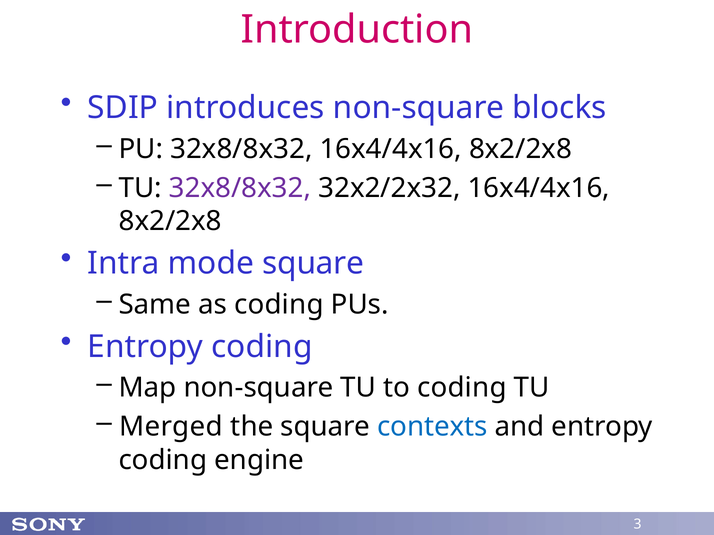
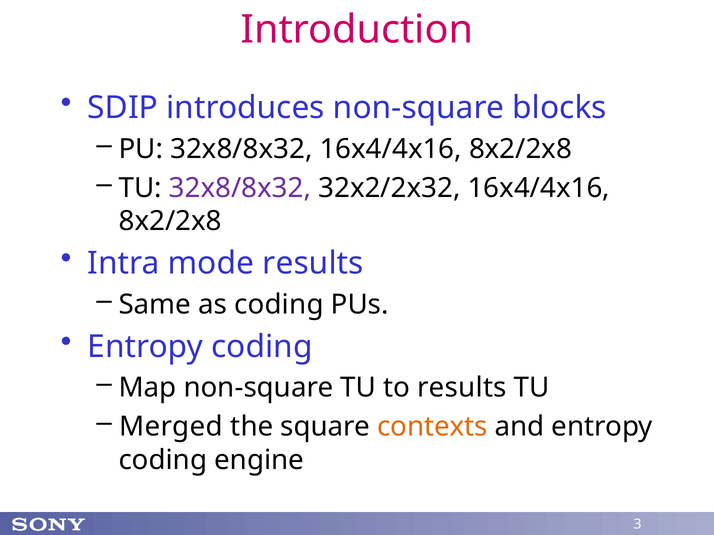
mode square: square -> results
to coding: coding -> results
contexts colour: blue -> orange
